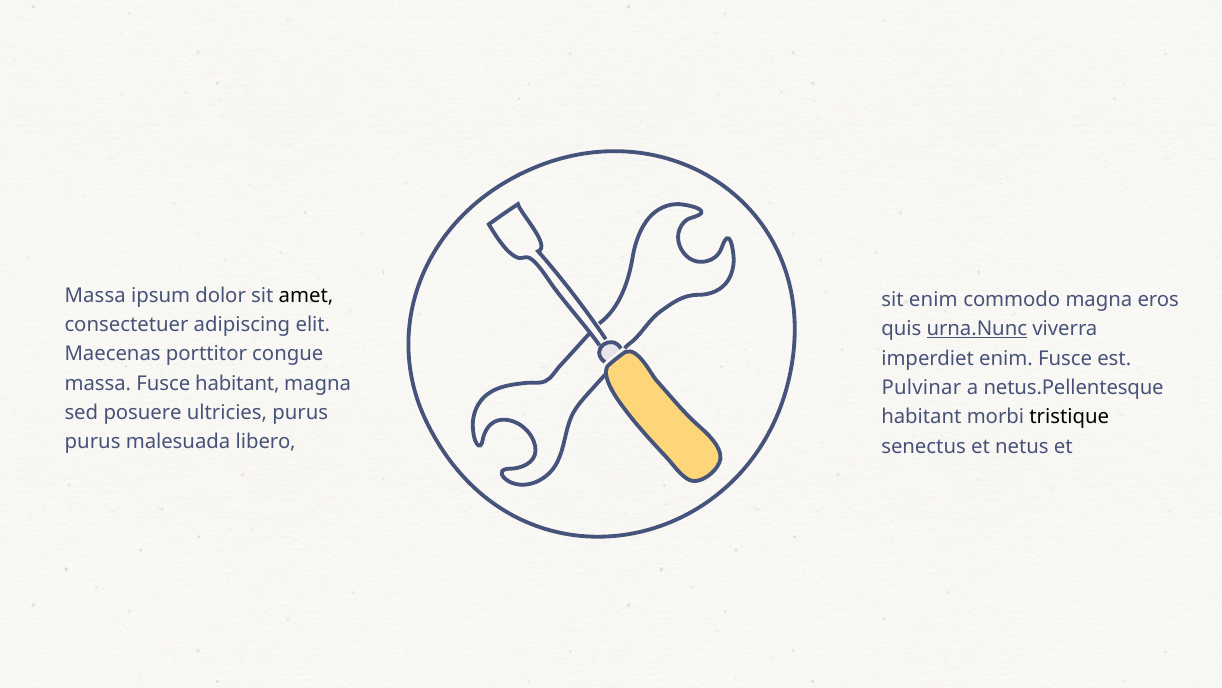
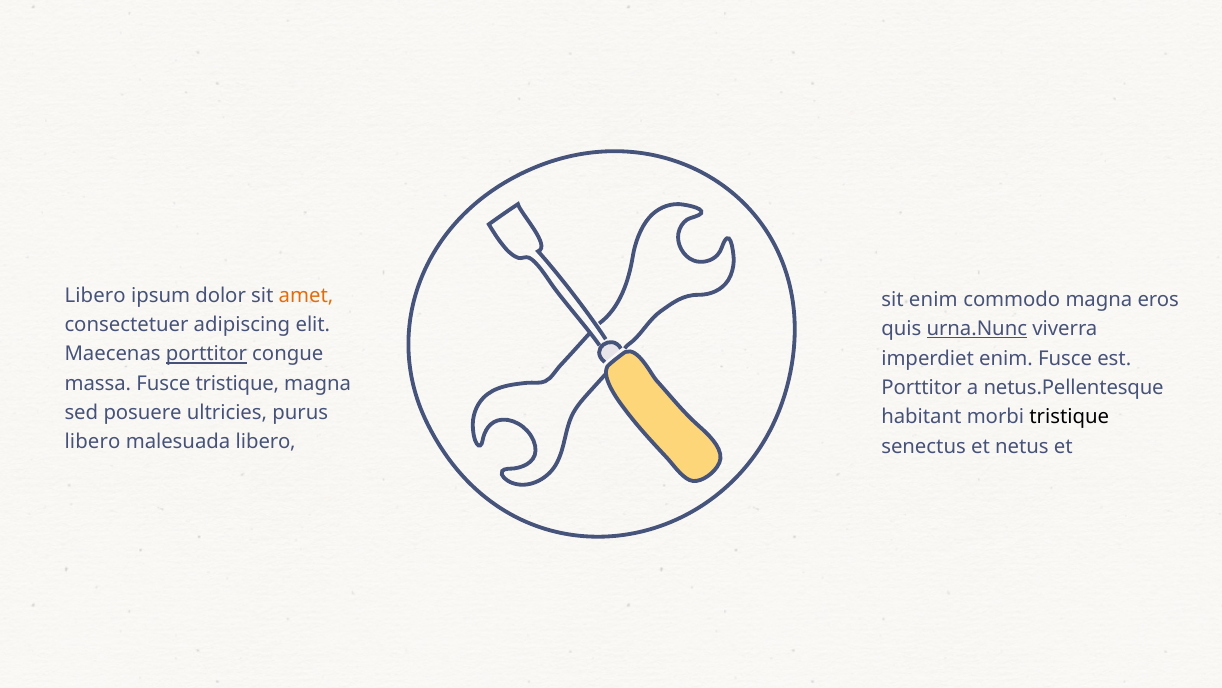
Massa at (95, 295): Massa -> Libero
amet colour: black -> orange
porttitor at (206, 354) underline: none -> present
Fusce habitant: habitant -> tristique
Pulvinar at (921, 387): Pulvinar -> Porttitor
purus at (93, 442): purus -> libero
